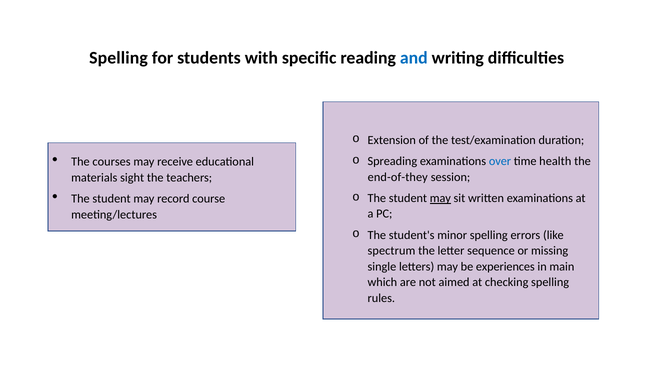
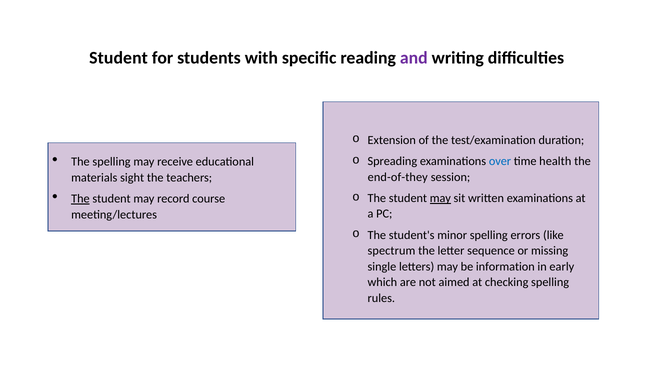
Spelling at (119, 58): Spelling -> Student
and colour: blue -> purple
The courses: courses -> spelling
The at (80, 199) underline: none -> present
experiences: experiences -> information
main: main -> early
